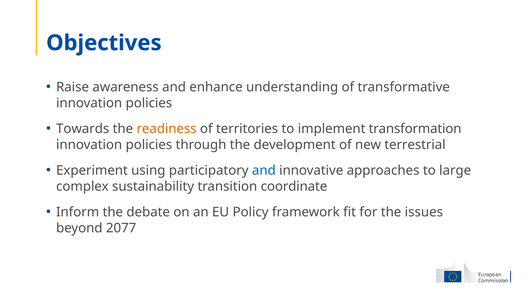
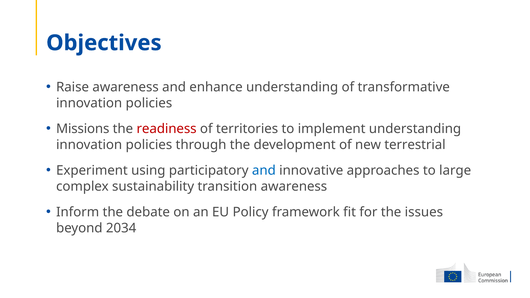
Towards: Towards -> Missions
readiness colour: orange -> red
implement transformation: transformation -> understanding
transition coordinate: coordinate -> awareness
2077: 2077 -> 2034
